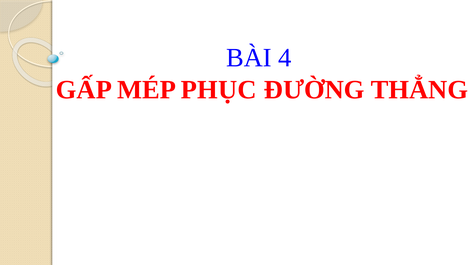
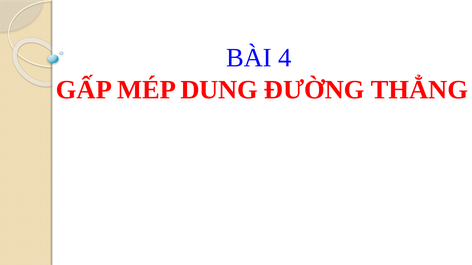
PHỤC: PHỤC -> DUNG
